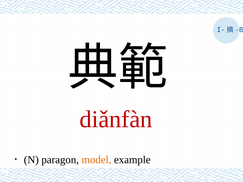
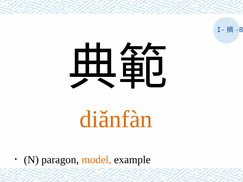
diǎnfàn colour: red -> orange
